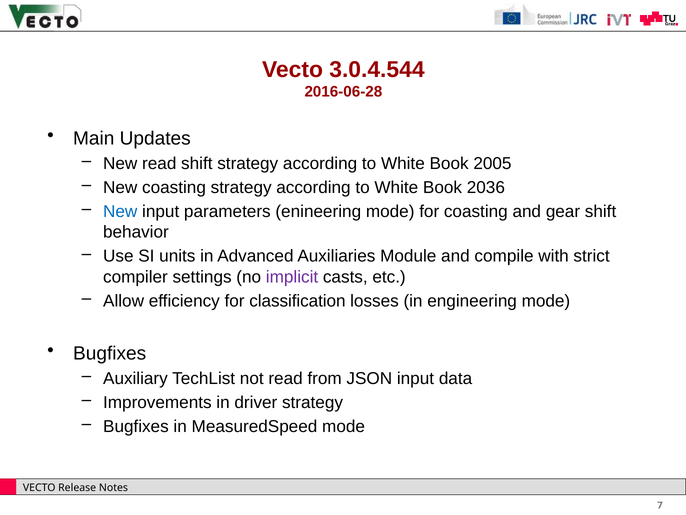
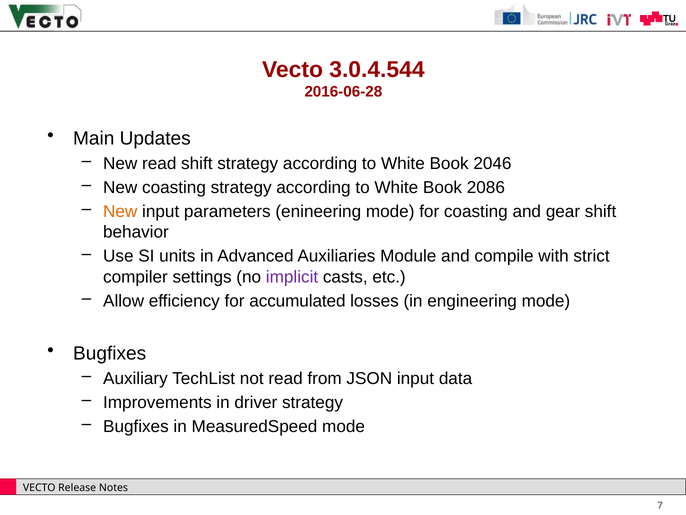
2005: 2005 -> 2046
2036: 2036 -> 2086
New at (120, 211) colour: blue -> orange
classification: classification -> accumulated
